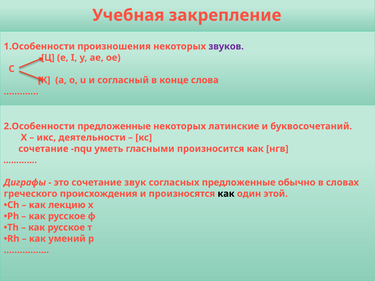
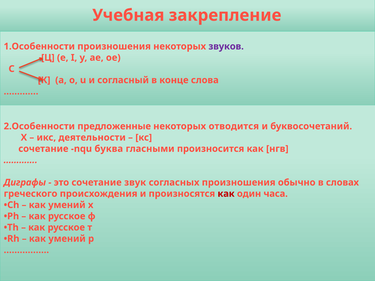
латинские: латинские -> отводится
уметь: уметь -> буква
согласных предложенные: предложенные -> произношения
как at (226, 194) colour: black -> red
этой: этой -> часа
лекцию at (67, 205): лекцию -> умений
